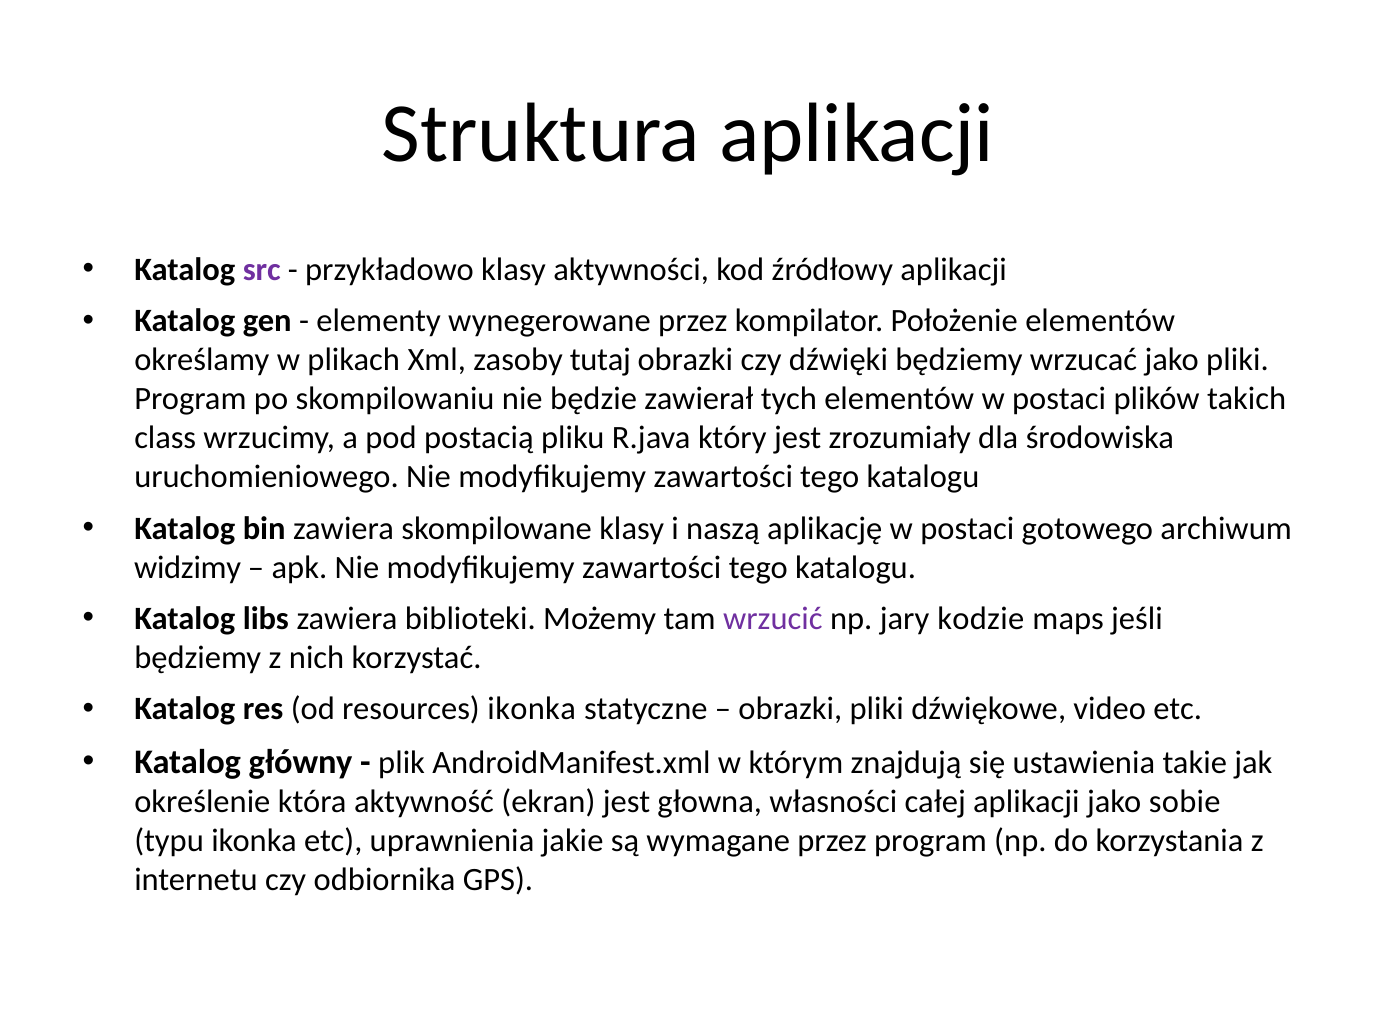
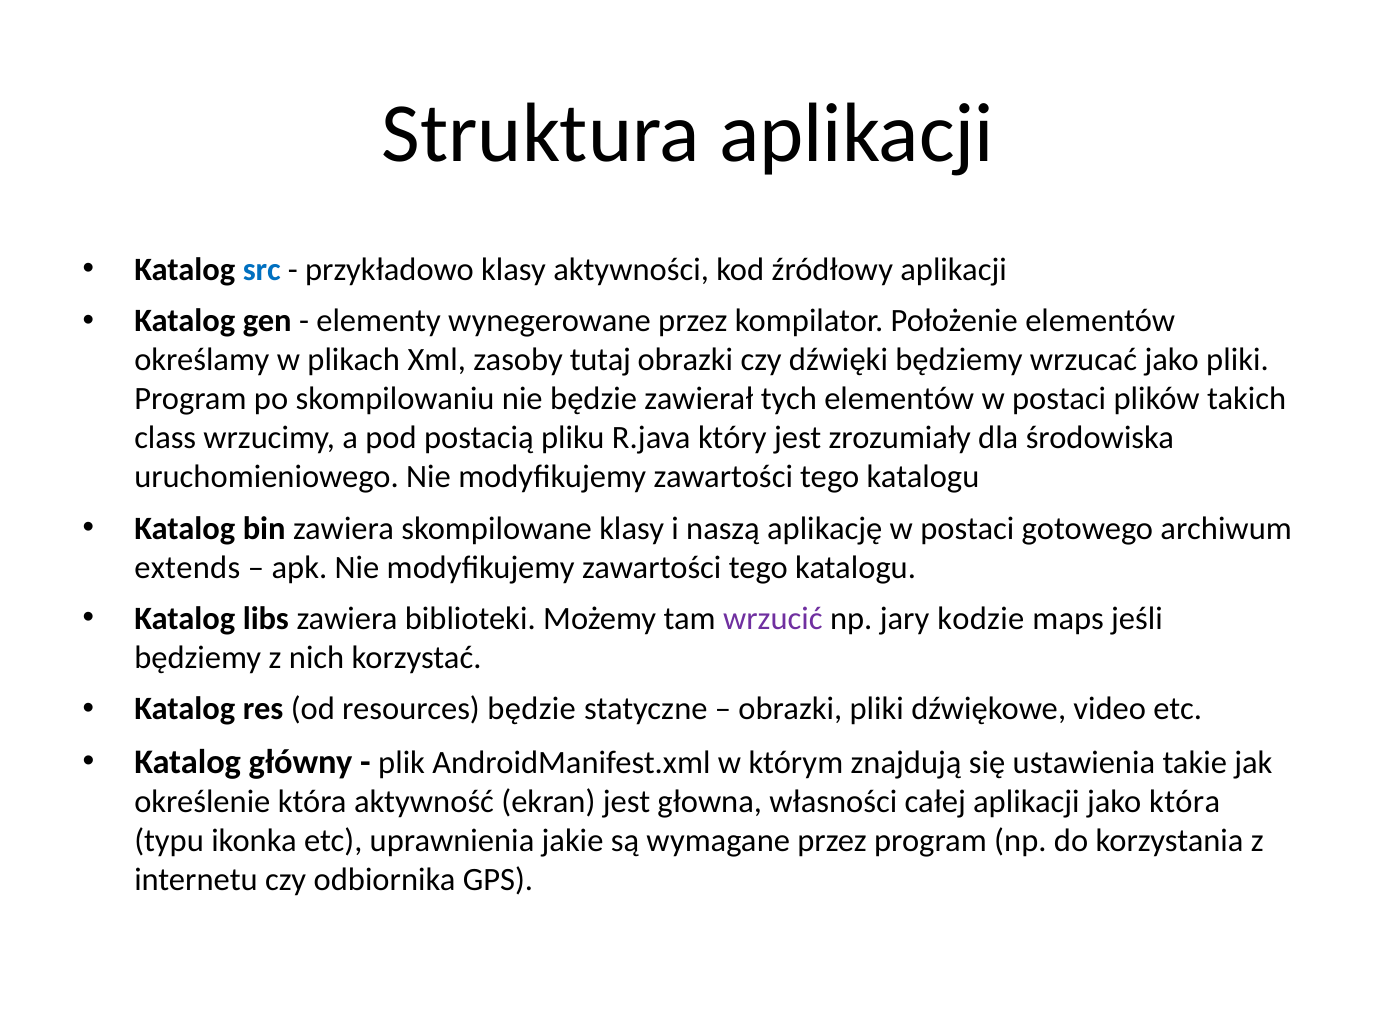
src colour: purple -> blue
widzimy: widzimy -> extends
resources ikonka: ikonka -> będzie
jako sobie: sobie -> która
